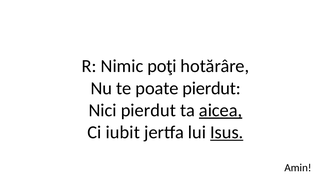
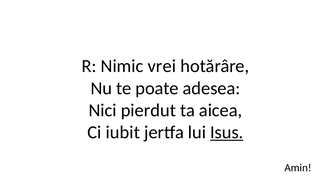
poţi: poţi -> vrei
poate pierdut: pierdut -> adesea
aicea underline: present -> none
